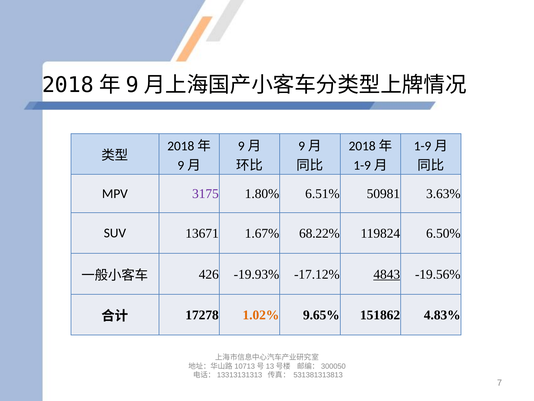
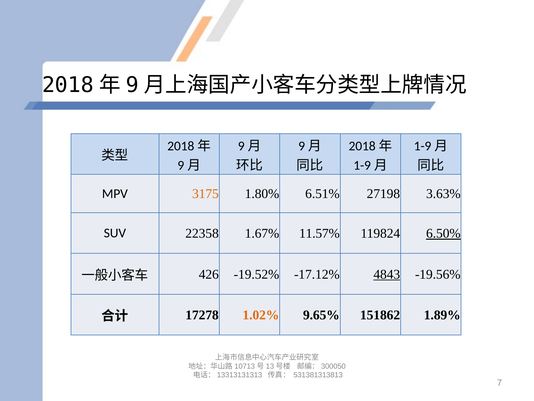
3175 colour: purple -> orange
50981: 50981 -> 27198
13671: 13671 -> 22358
68.22%: 68.22% -> 11.57%
6.50% underline: none -> present
-19.93%: -19.93% -> -19.52%
4.83%: 4.83% -> 1.89%
